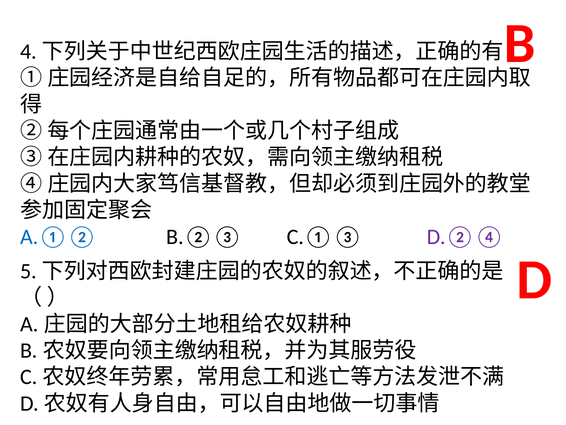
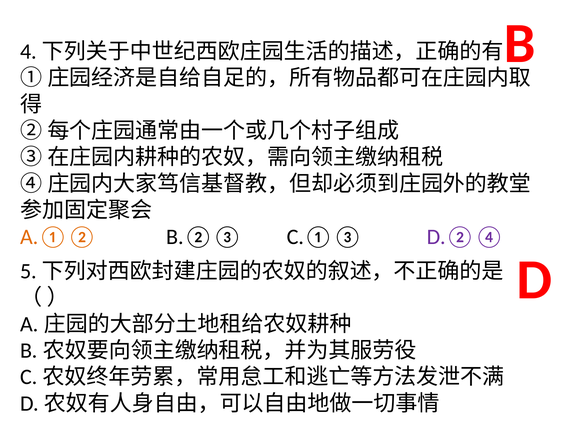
A.①② colour: blue -> orange
